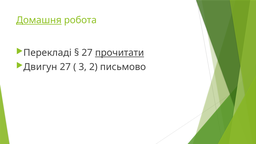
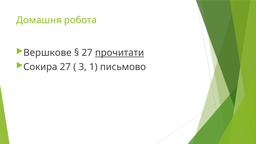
Домашня underline: present -> none
Перекладі: Перекладі -> Вершкове
Двигун: Двигун -> Сокира
2: 2 -> 1
